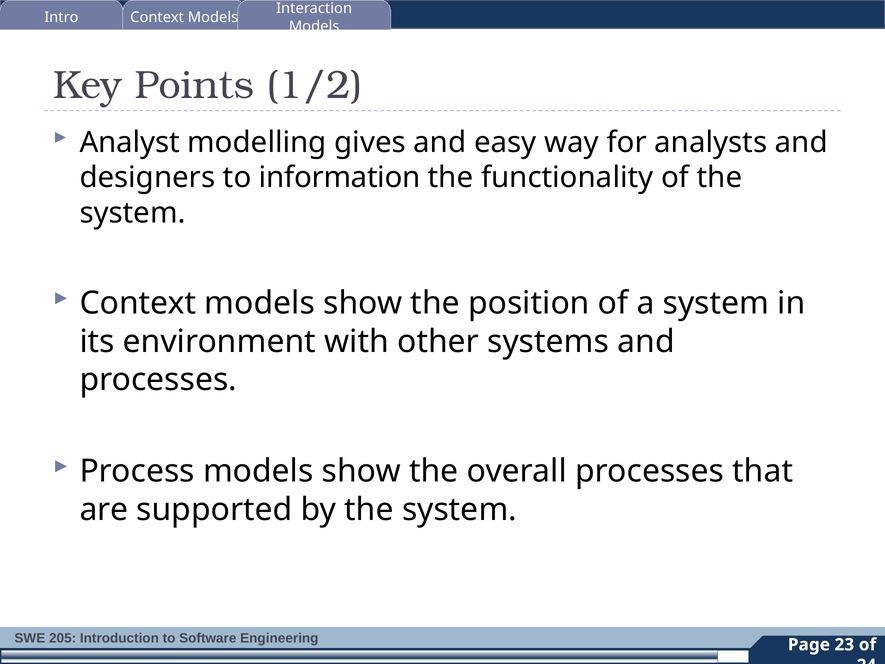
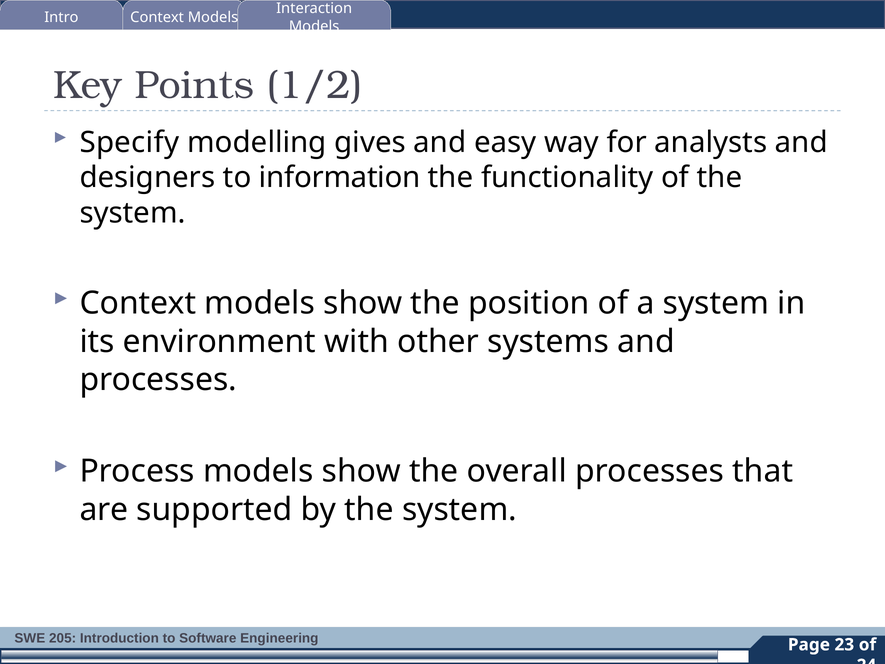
Analyst: Analyst -> Specify
